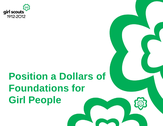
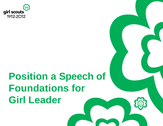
Dollars: Dollars -> Speech
People: People -> Leader
